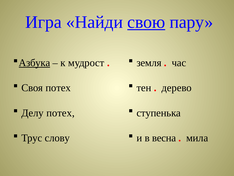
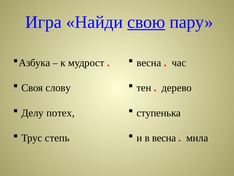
Азбука underline: present -> none
земля at (149, 63): земля -> весна
Своя потех: потех -> слову
слову: слову -> степь
